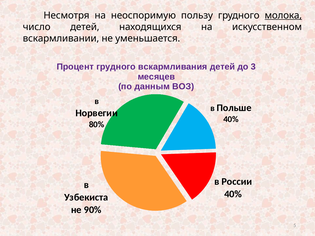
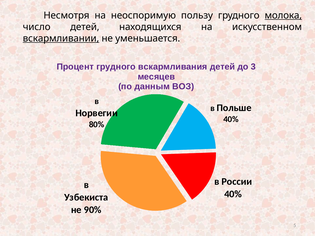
вскармливании underline: none -> present
